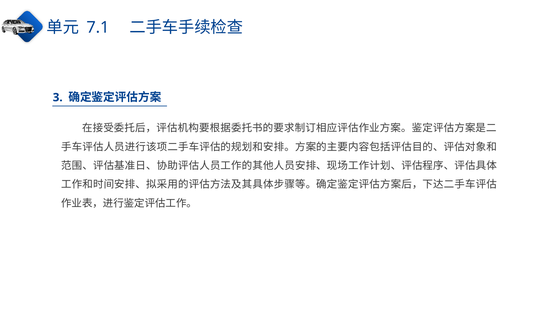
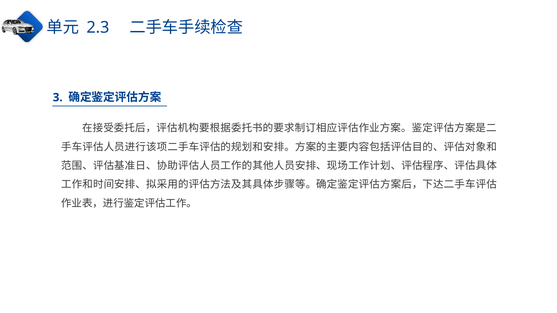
7.1: 7.1 -> 2.3
